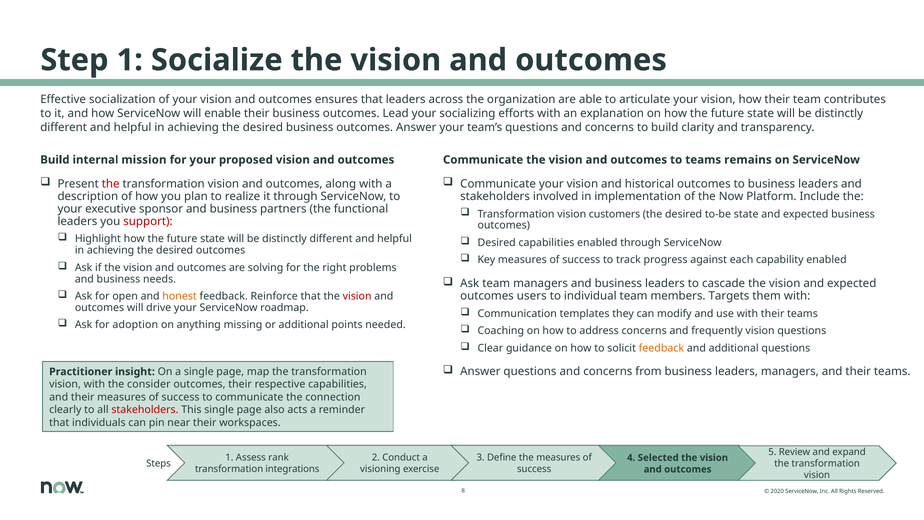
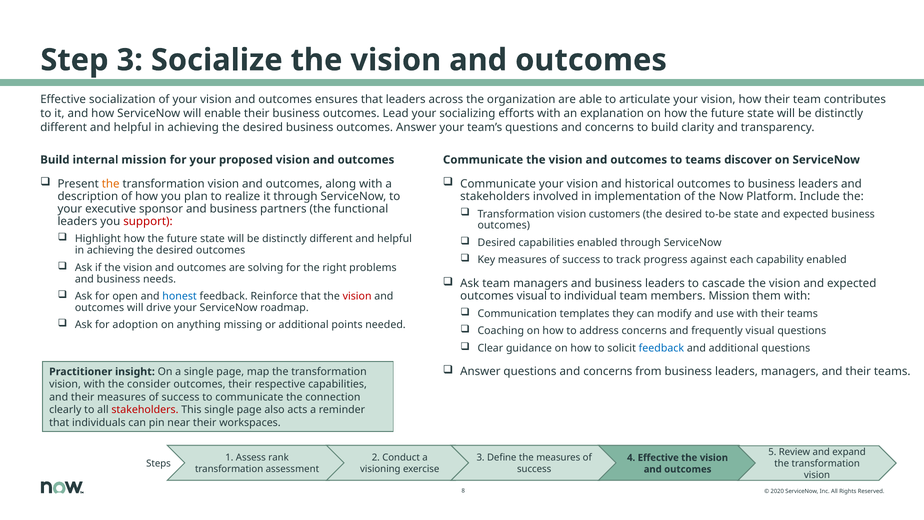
Step 1: 1 -> 3
remains: remains -> discover
the at (111, 184) colour: red -> orange
honest colour: orange -> blue
outcomes users: users -> visual
members Targets: Targets -> Mission
frequently vision: vision -> visual
feedback at (661, 348) colour: orange -> blue
4 Selected: Selected -> Effective
integrations: integrations -> assessment
